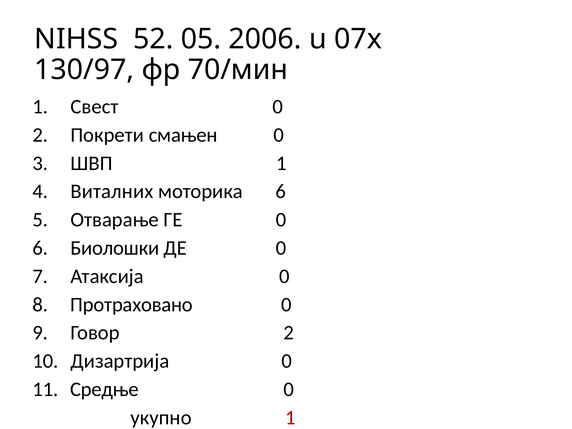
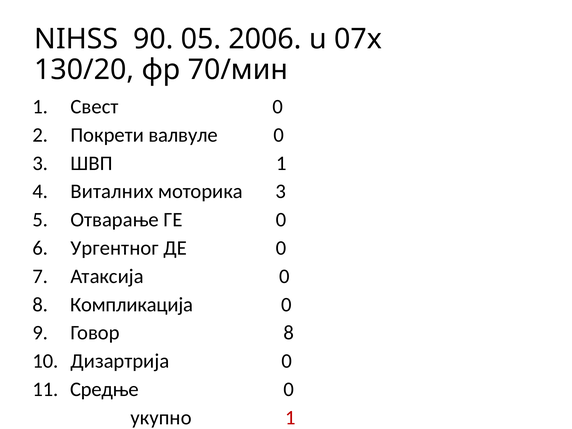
52: 52 -> 90
130/97: 130/97 -> 130/20
смањен: смањен -> валвуле
моторика 6: 6 -> 3
Биолошки: Биолошки -> Ургентног
Протраховано: Протраховано -> Компликација
Говор 2: 2 -> 8
